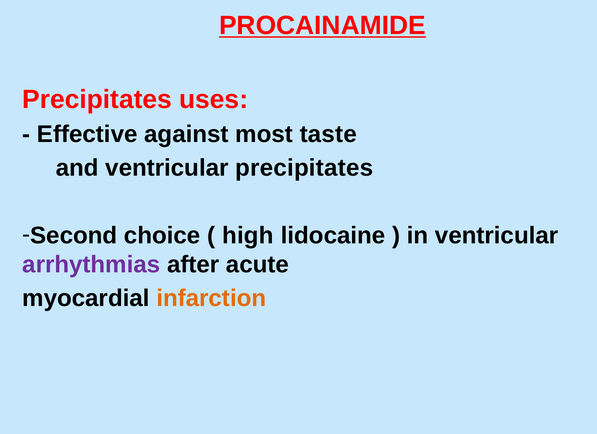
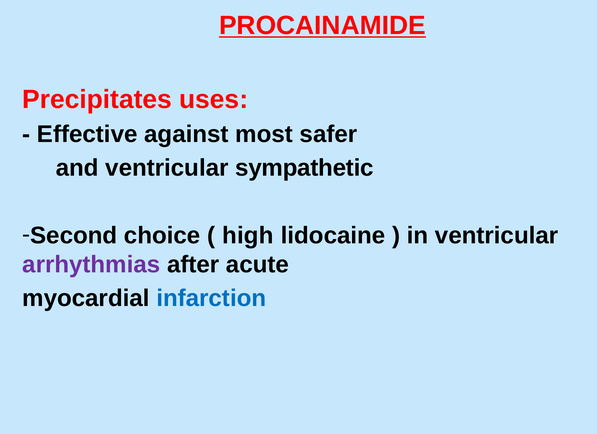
taste: taste -> safer
ventricular precipitates: precipitates -> sympathetic
infarction colour: orange -> blue
